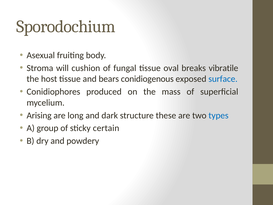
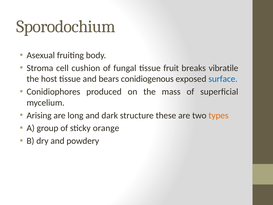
will: will -> cell
oval: oval -> fruit
types colour: blue -> orange
certain: certain -> orange
